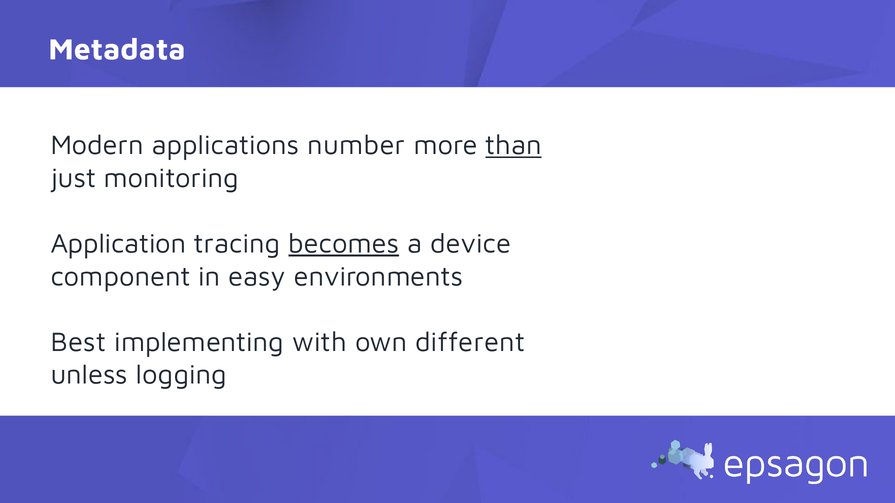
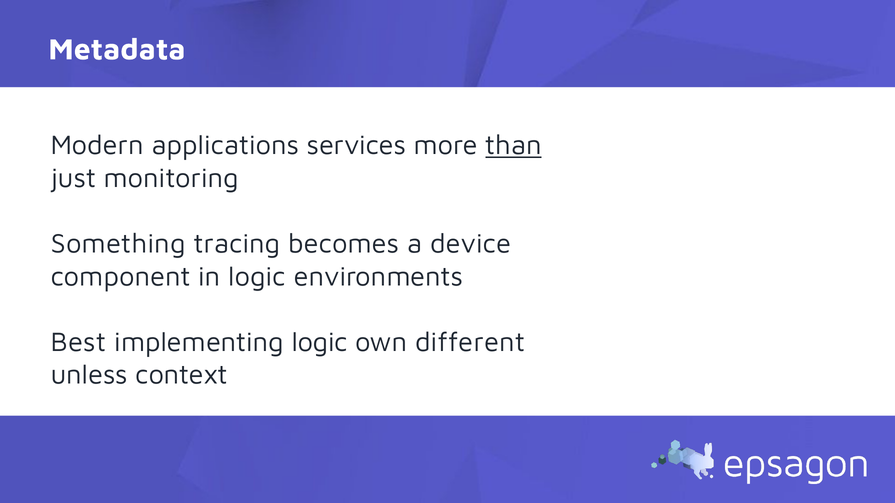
number: number -> services
Application: Application -> Something
becomes underline: present -> none
in easy: easy -> logic
implementing with: with -> logic
logging: logging -> context
